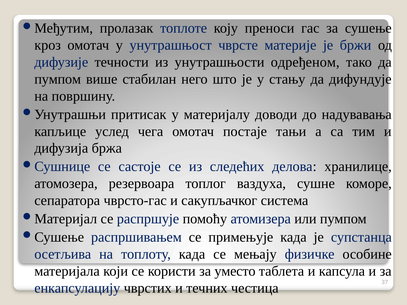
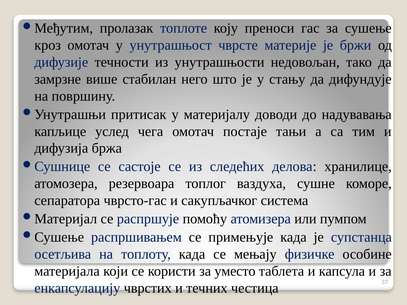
одређеном: одређеном -> недовољан
пумпом at (58, 79): пумпом -> замрзне
